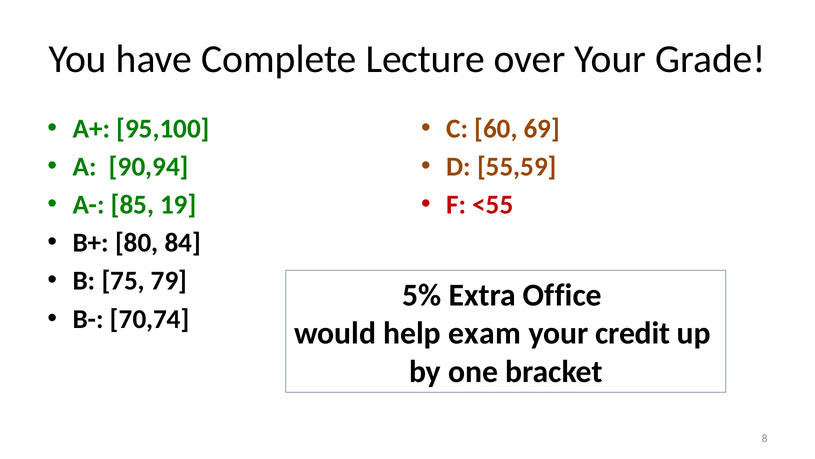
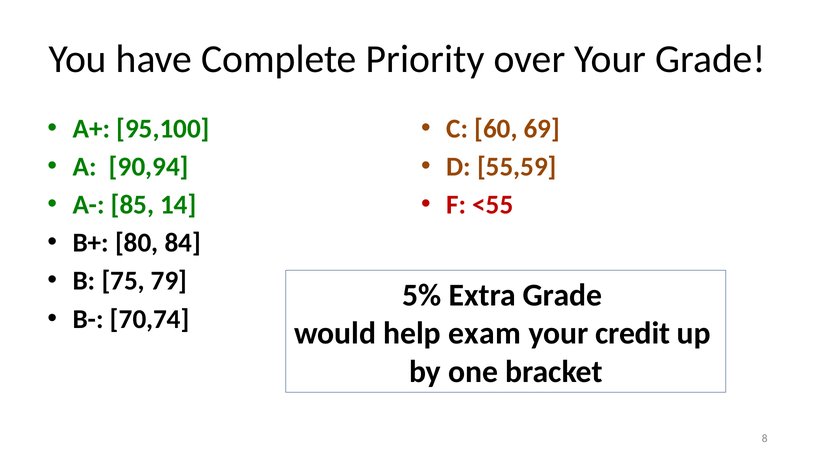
Lecture: Lecture -> Priority
19: 19 -> 14
Extra Office: Office -> Grade
